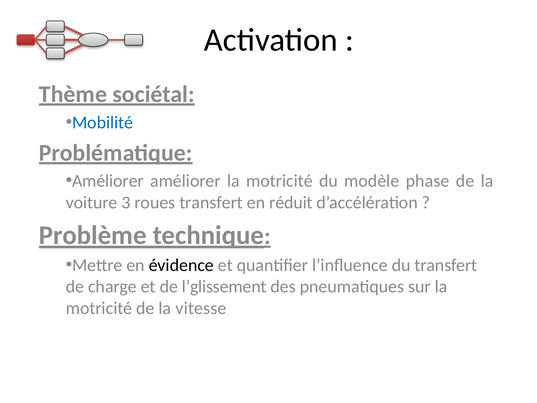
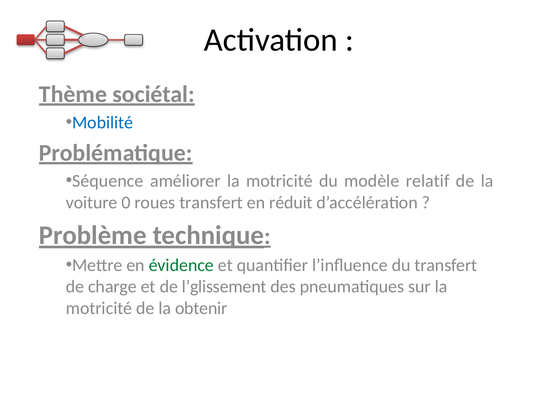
Améliorer at (108, 181): Améliorer -> Séquence
phase: phase -> relatif
3: 3 -> 0
évidence colour: black -> green
vitesse: vitesse -> obtenir
